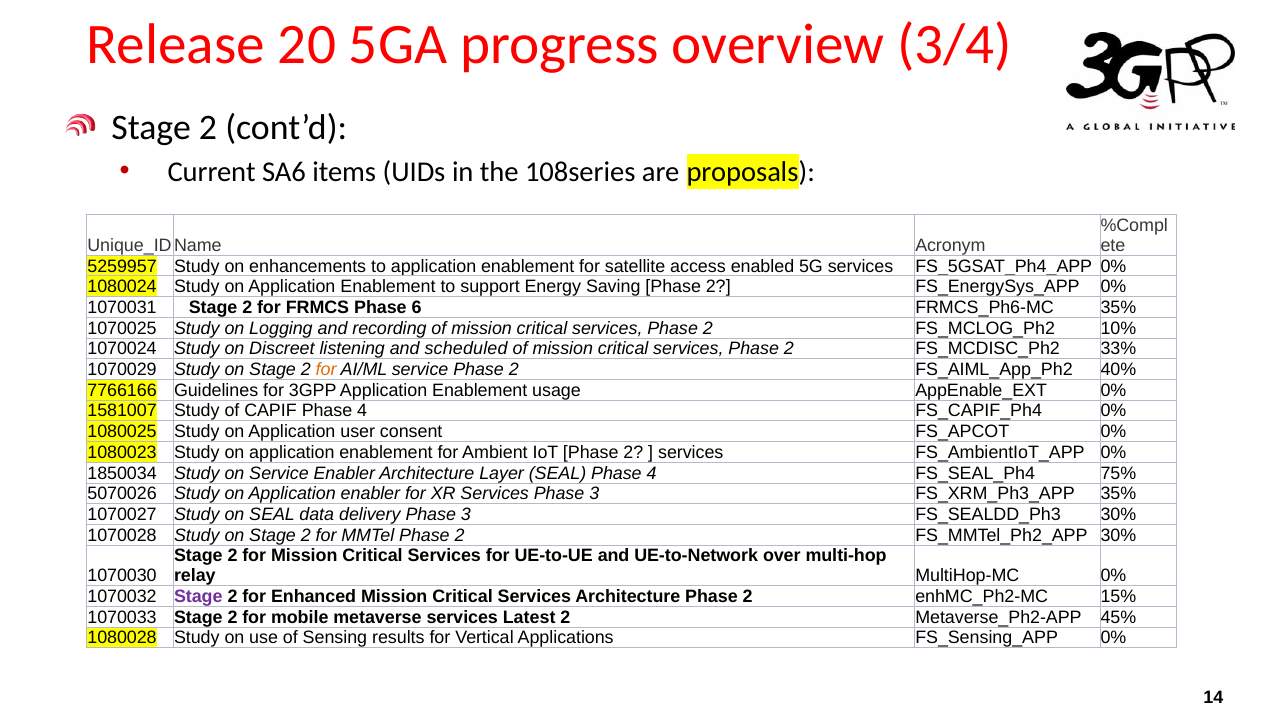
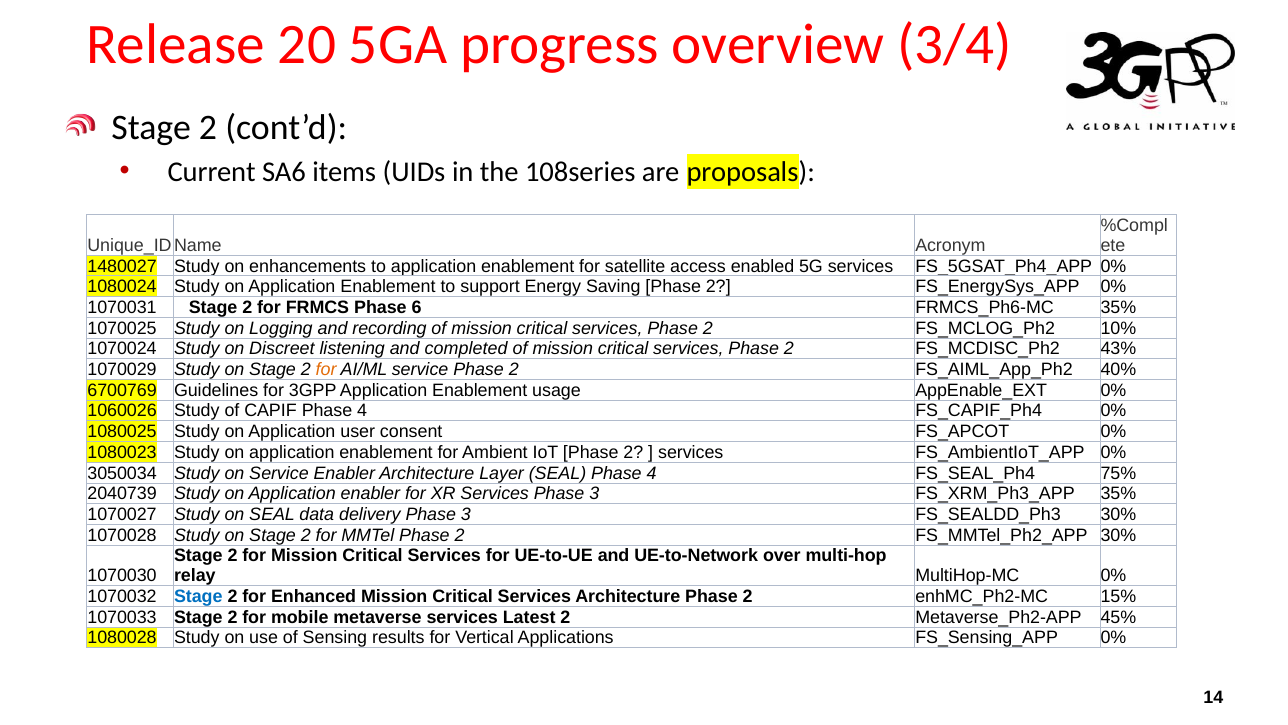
5259957: 5259957 -> 1480027
scheduled: scheduled -> completed
33%: 33% -> 43%
7766166: 7766166 -> 6700769
1581007: 1581007 -> 1060026
1850034: 1850034 -> 3050034
5070026: 5070026 -> 2040739
Stage at (198, 596) colour: purple -> blue
